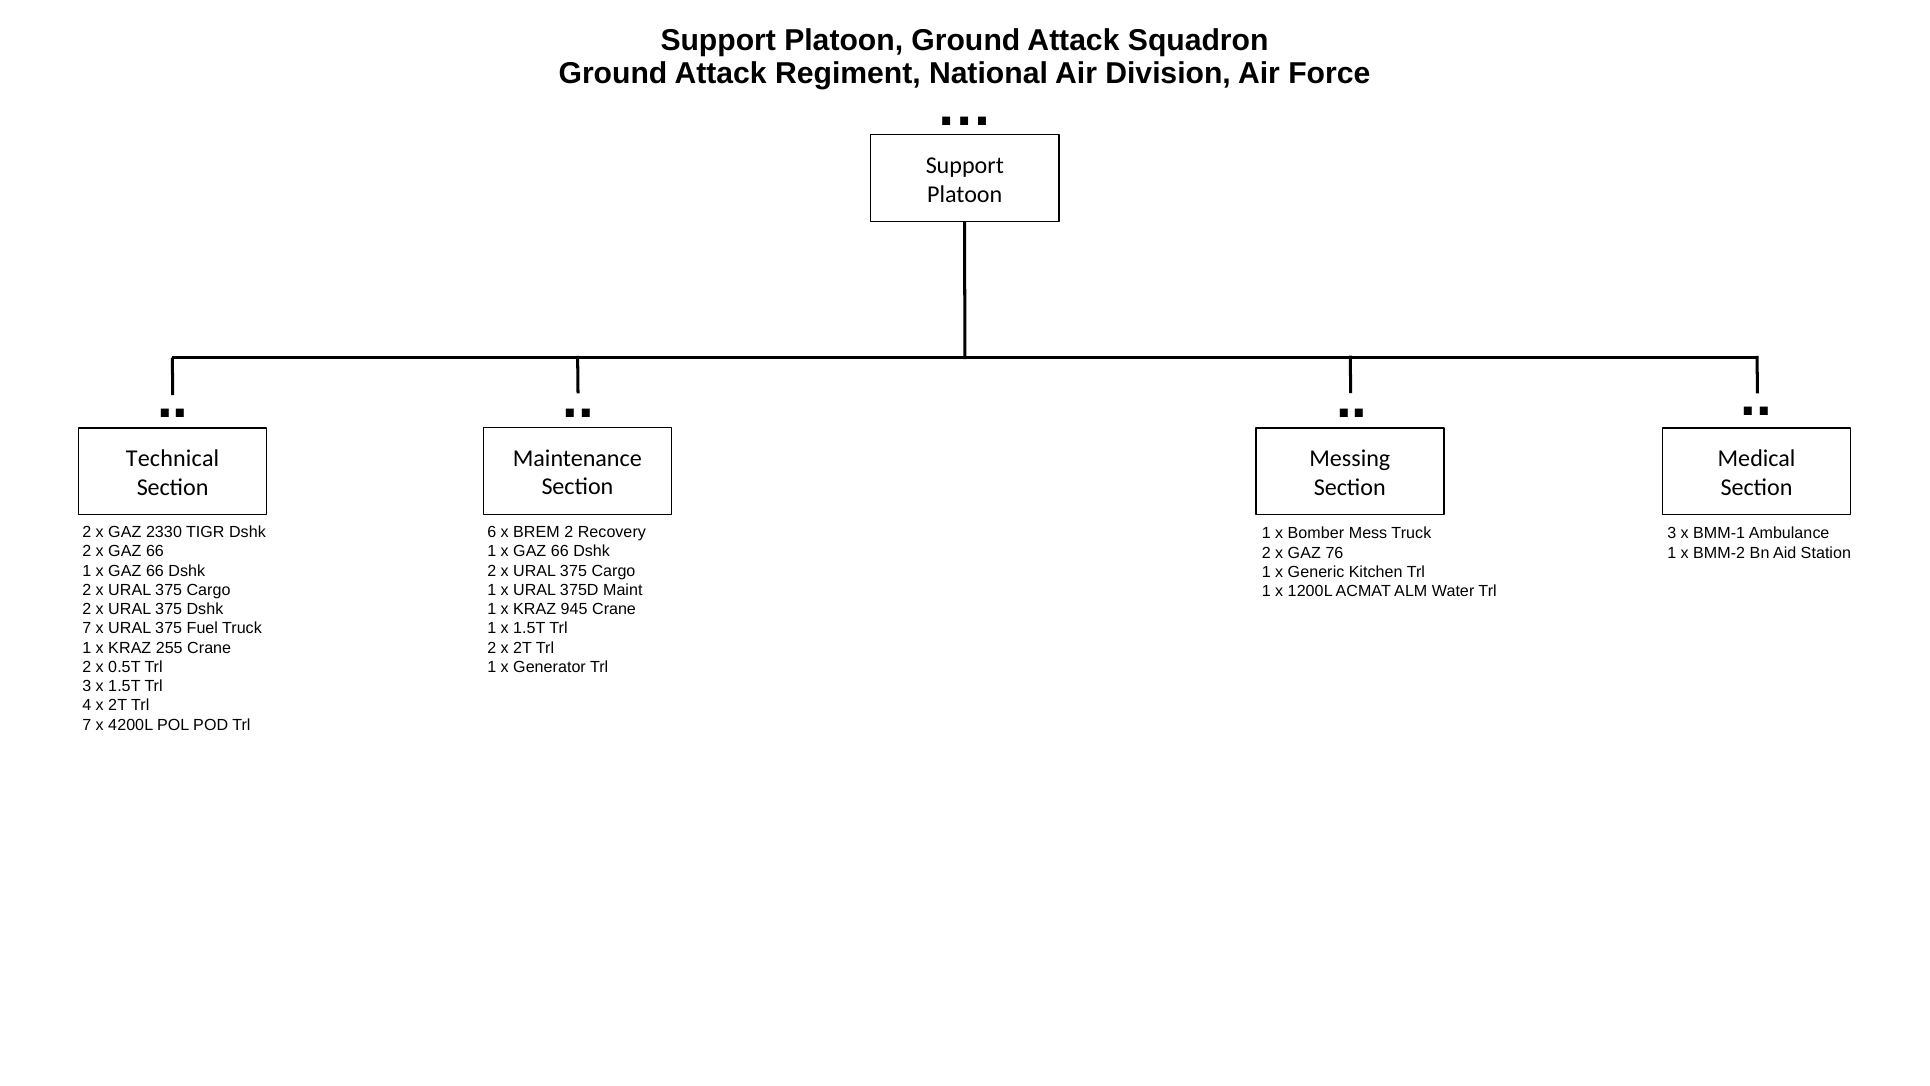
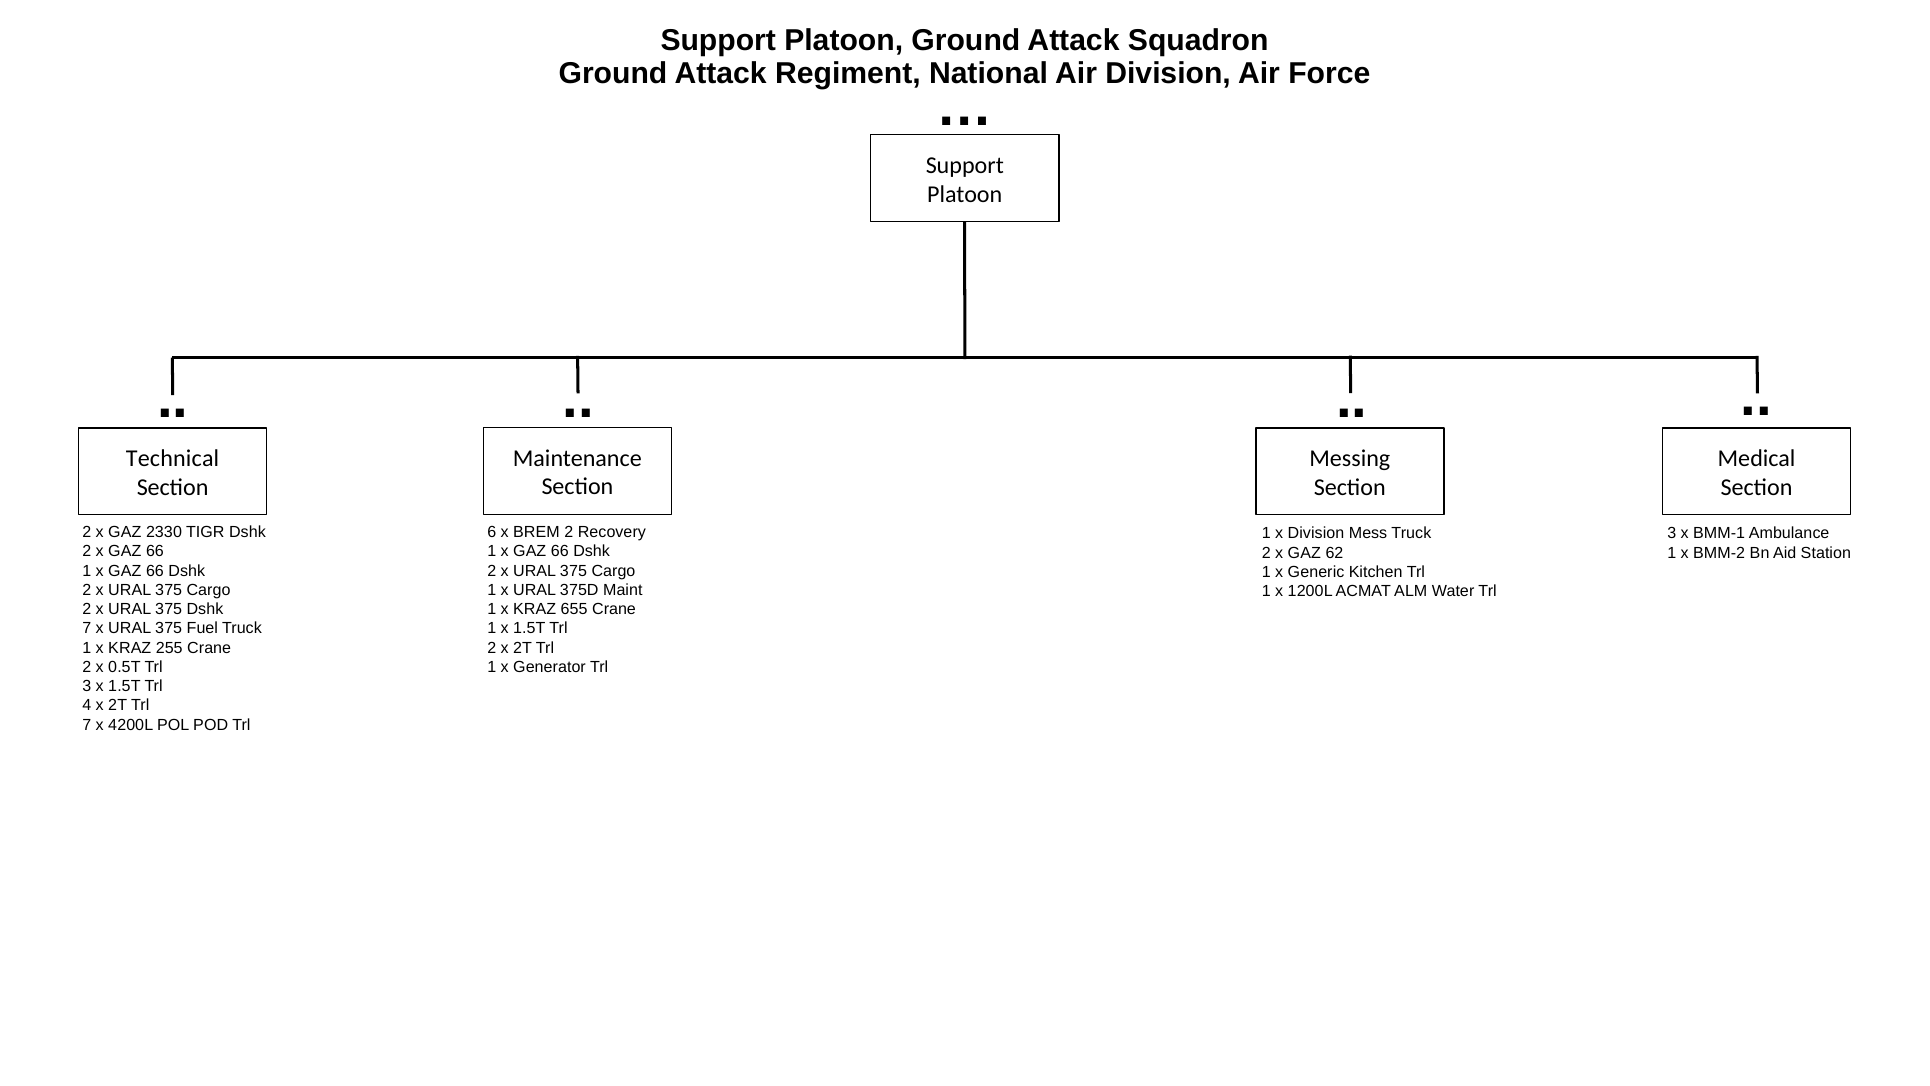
x Bomber: Bomber -> Division
76: 76 -> 62
945: 945 -> 655
